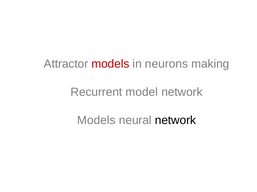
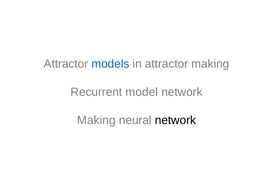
models at (110, 64) colour: red -> blue
in neurons: neurons -> attractor
Models at (96, 120): Models -> Making
